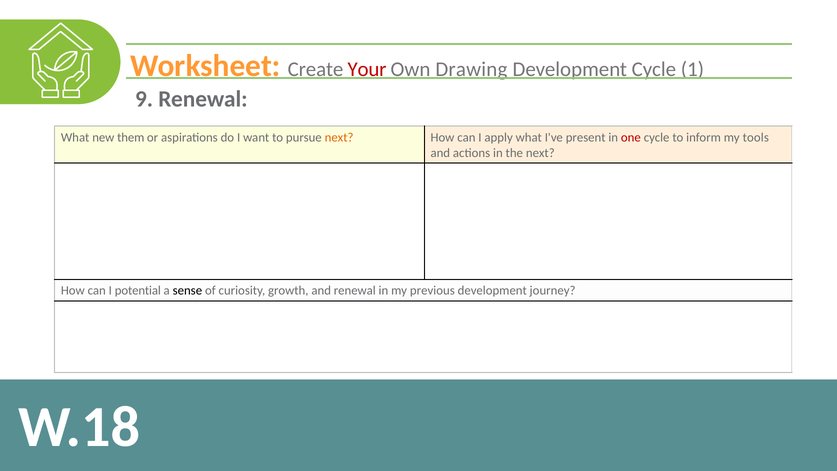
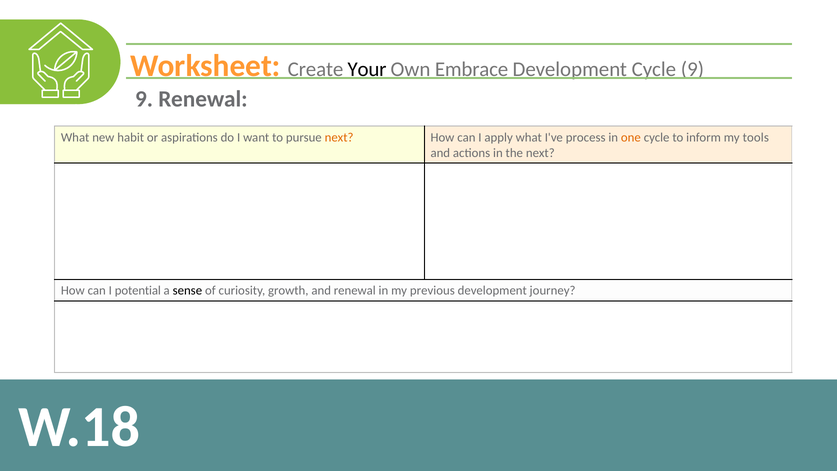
Your colour: red -> black
Drawing: Drawing -> Embrace
Cycle 1: 1 -> 9
them: them -> habit
present: present -> process
one colour: red -> orange
